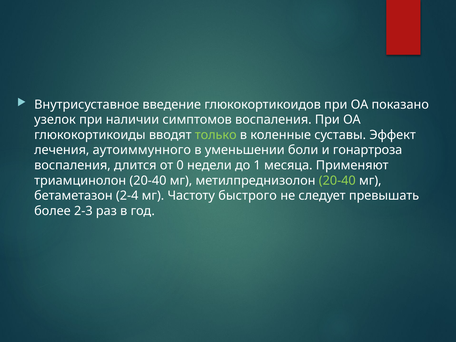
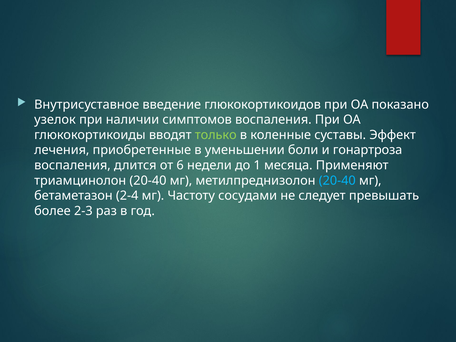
аутоиммунного: аутоиммунного -> приобретенные
0: 0 -> 6
20-40 at (337, 181) colour: light green -> light blue
быстрого: быстрого -> сосудами
